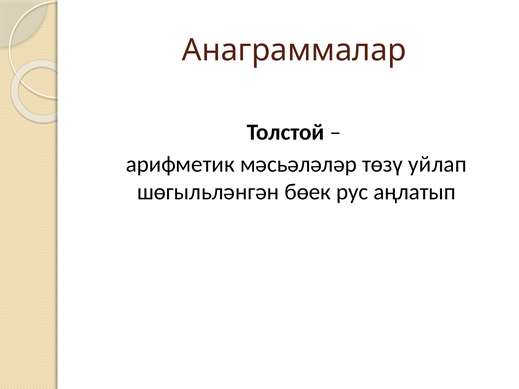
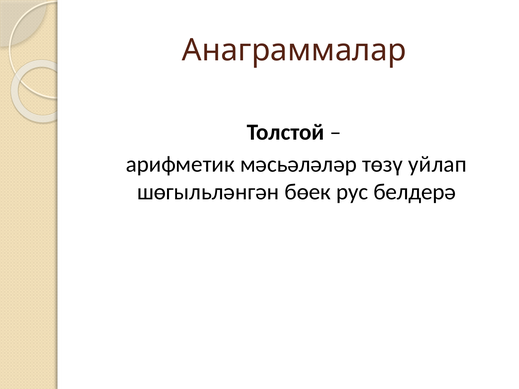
аңлатып: аңлатып -> белдерә
